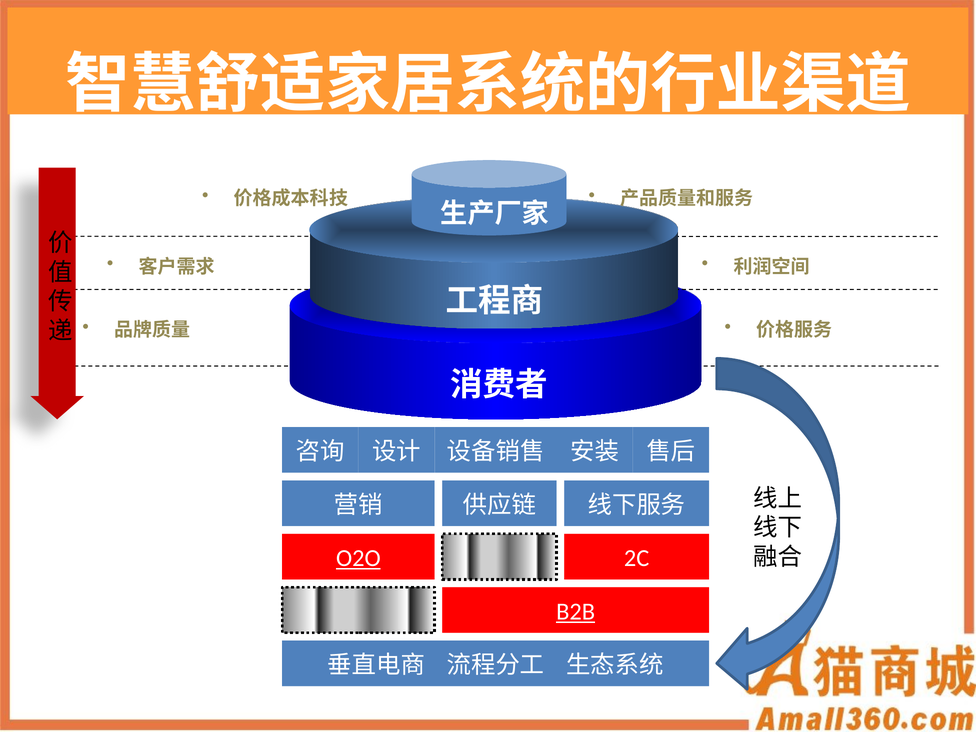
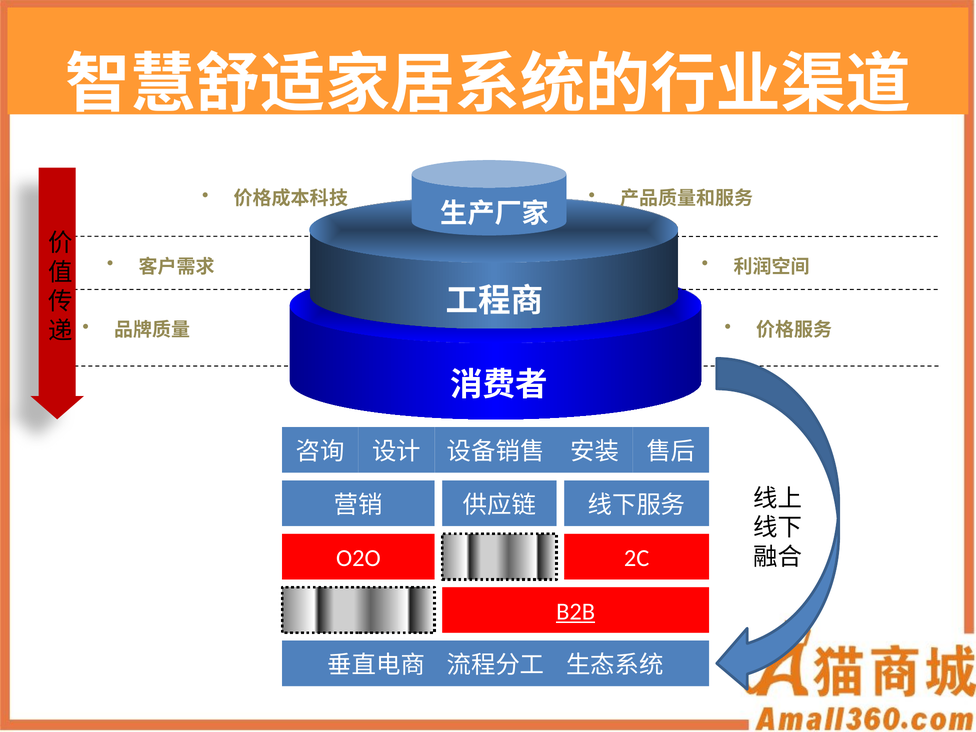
O2O underline: present -> none
